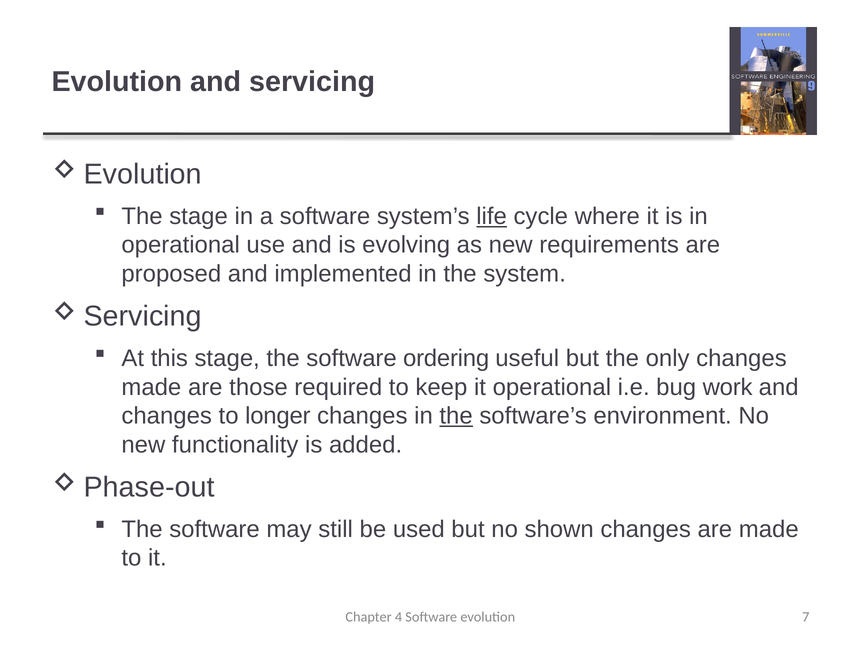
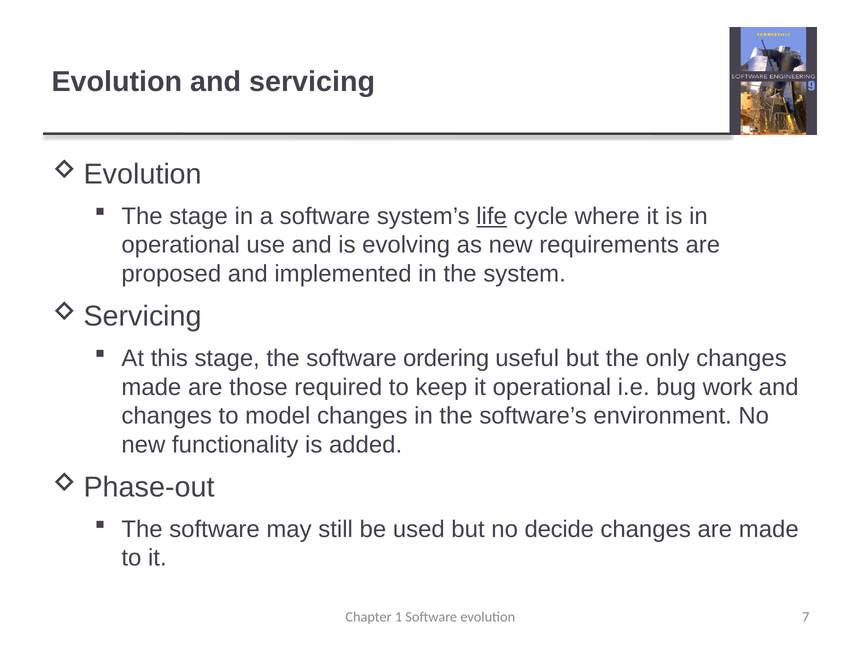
longer: longer -> model
the at (456, 416) underline: present -> none
shown: shown -> decide
4: 4 -> 1
